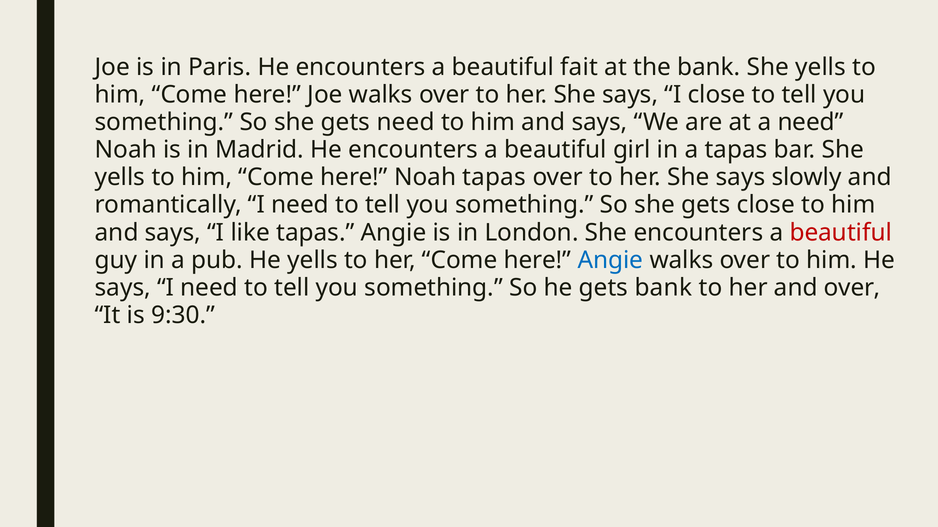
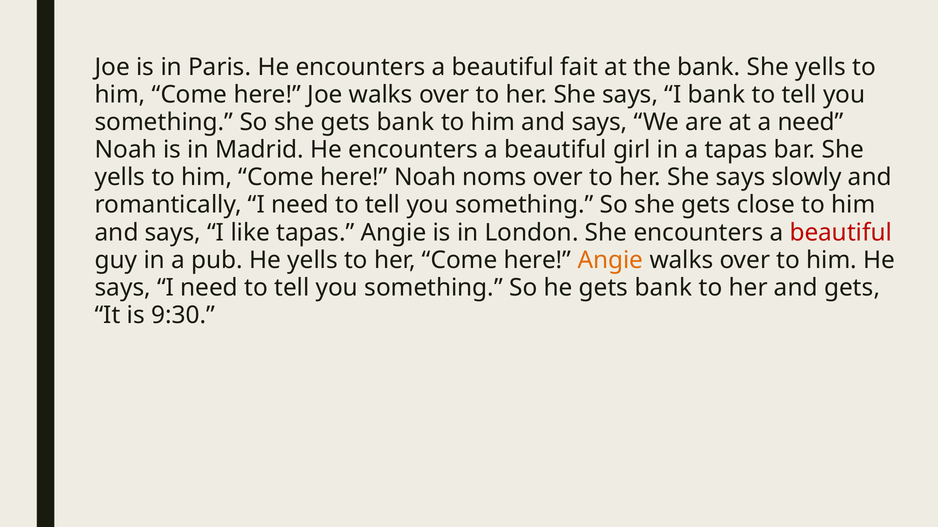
I close: close -> bank
she gets need: need -> bank
Noah tapas: tapas -> noms
Angie at (610, 260) colour: blue -> orange
and over: over -> gets
